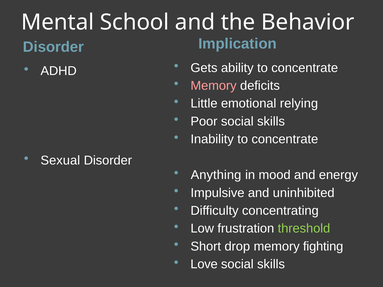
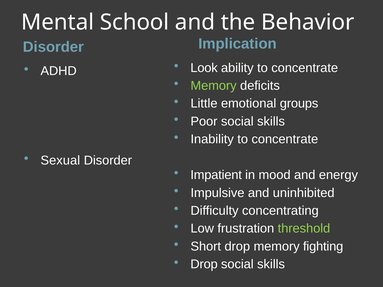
Gets: Gets -> Look
Memory at (214, 86) colour: pink -> light green
relying: relying -> groups
Anything: Anything -> Impatient
Love at (204, 264): Love -> Drop
